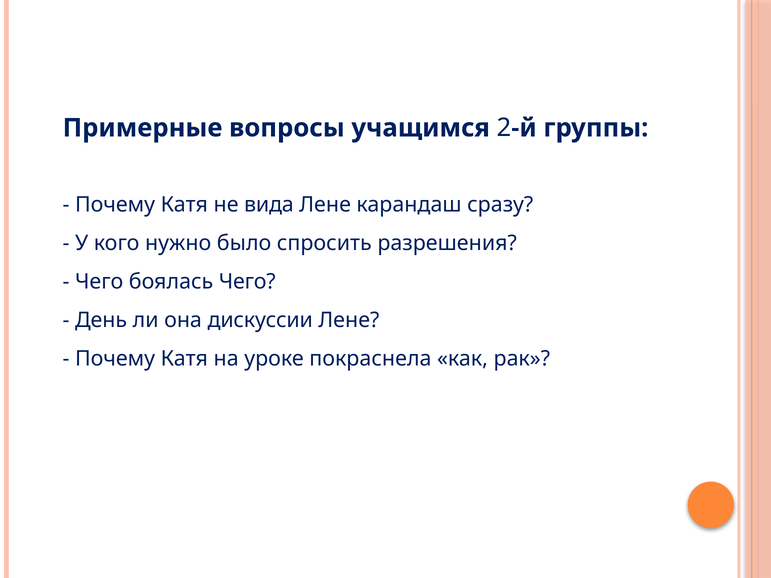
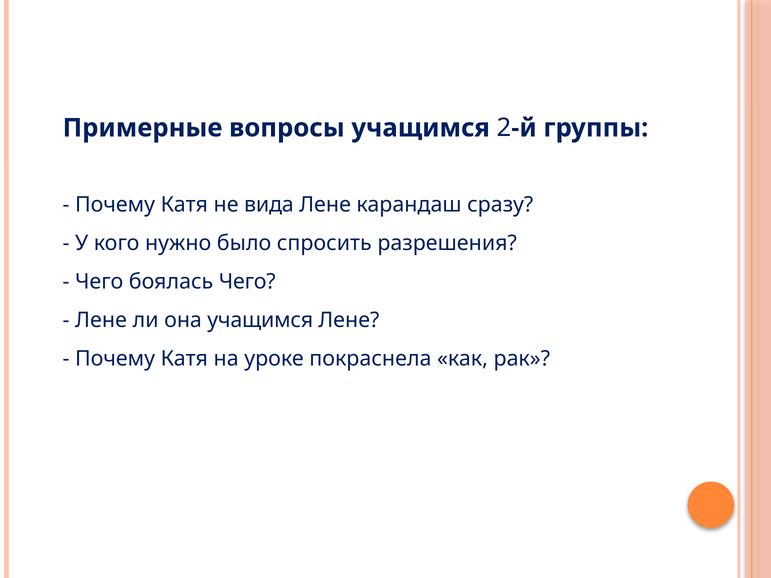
День at (101, 320): День -> Лене
она дискуссии: дискуссии -> учащимся
